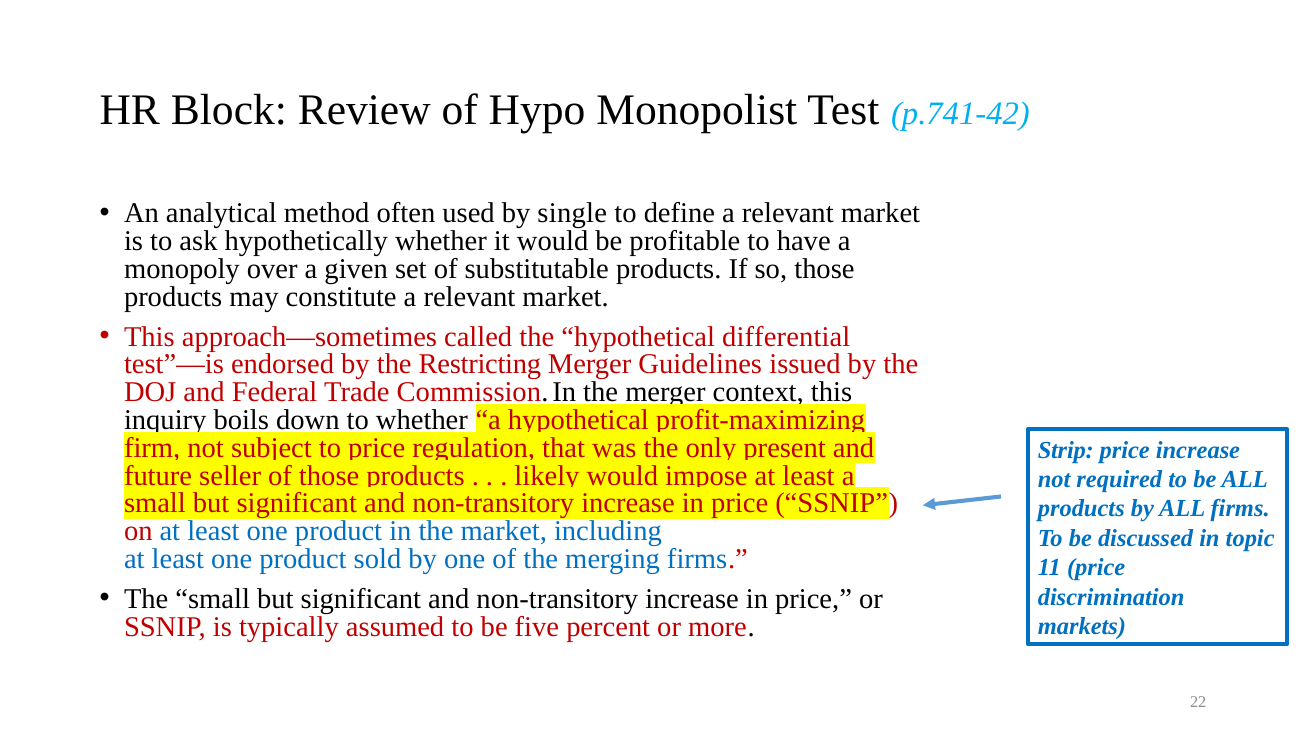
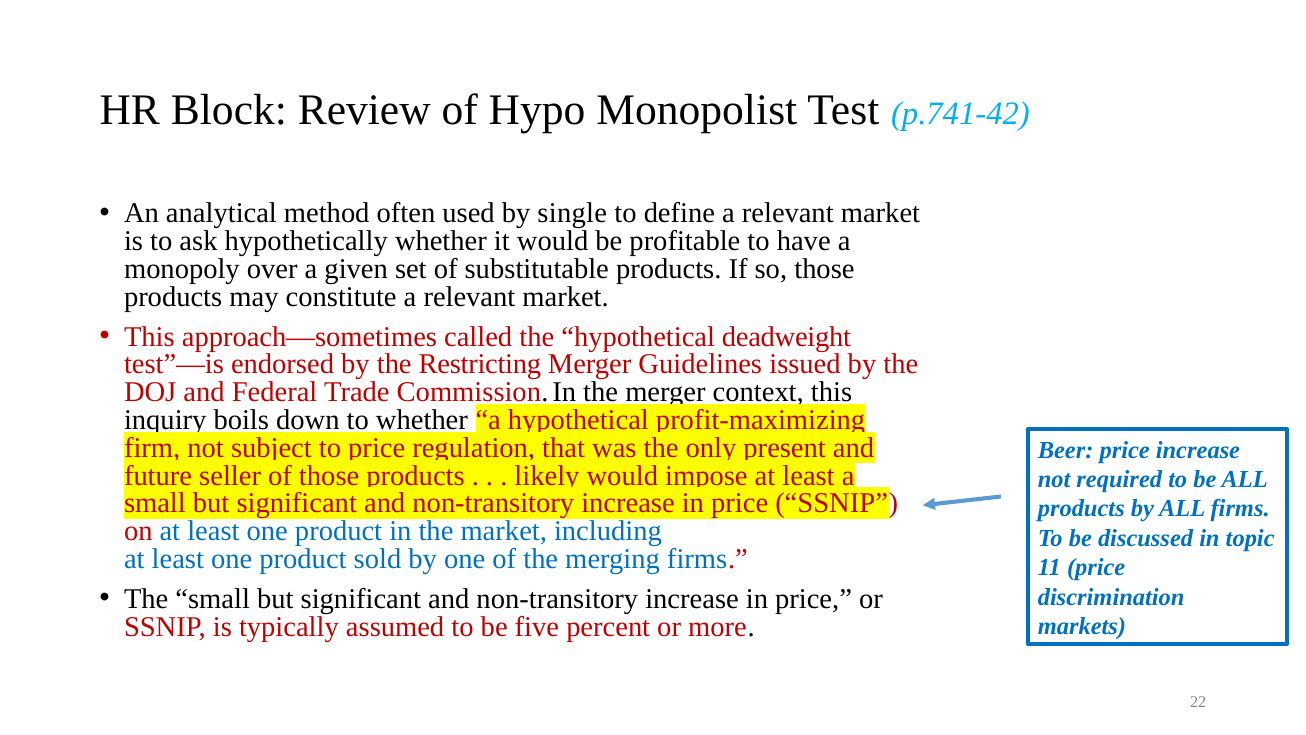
differential: differential -> deadweight
Strip: Strip -> Beer
